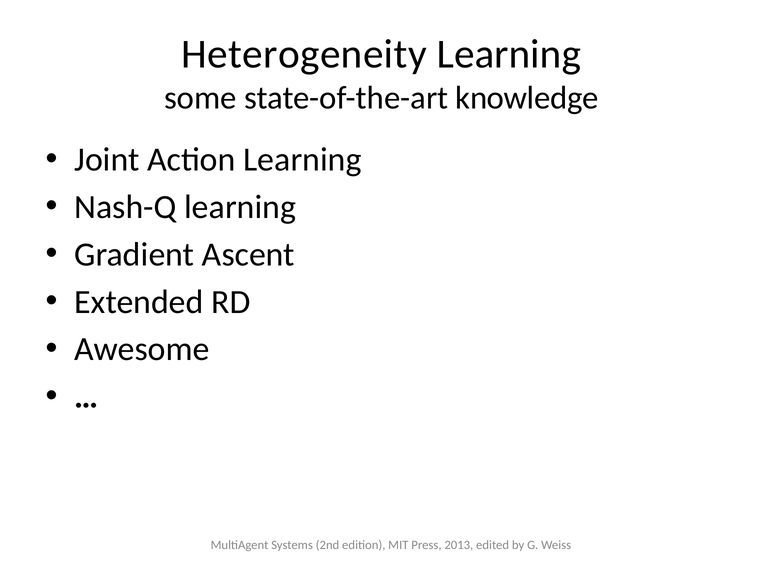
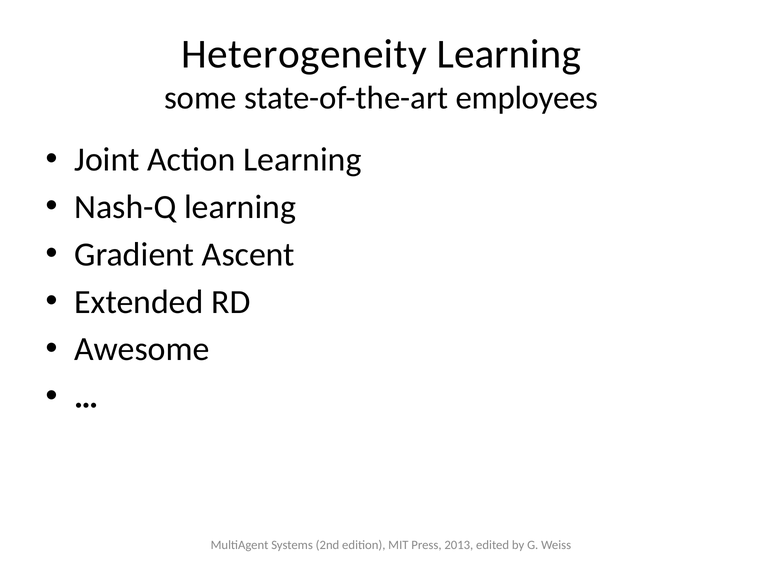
knowledge: knowledge -> employees
